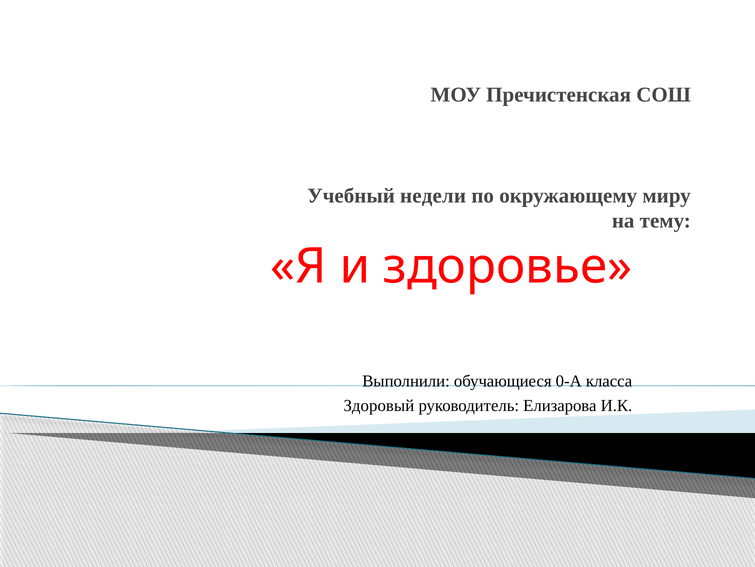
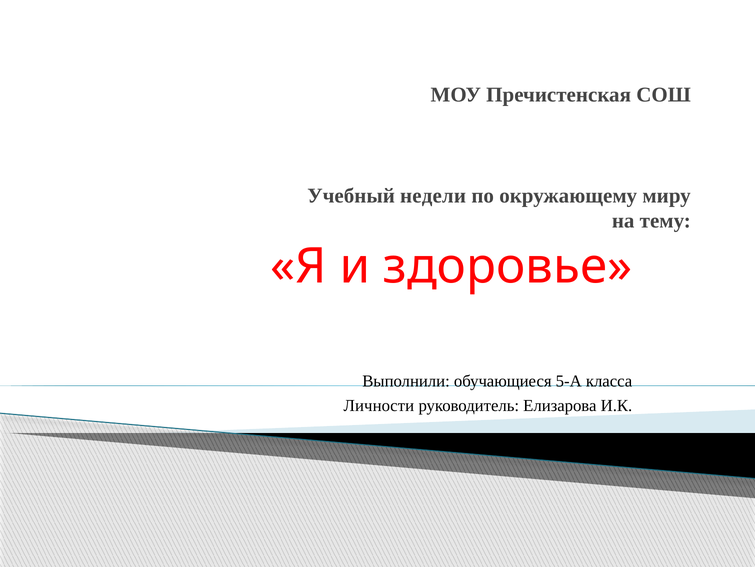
0-А: 0-А -> 5-А
Здоровый: Здоровый -> Личности
